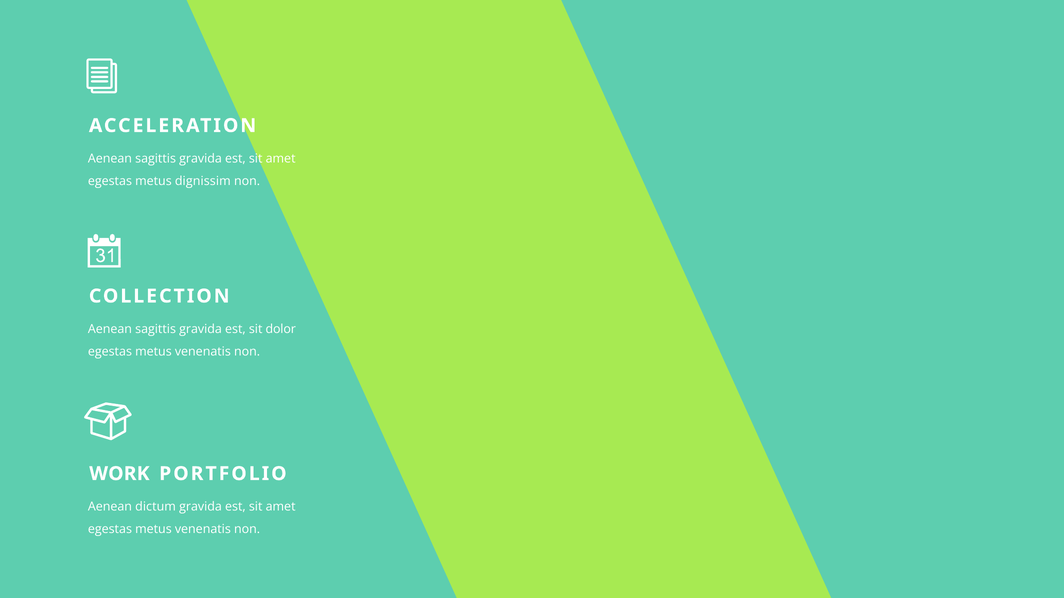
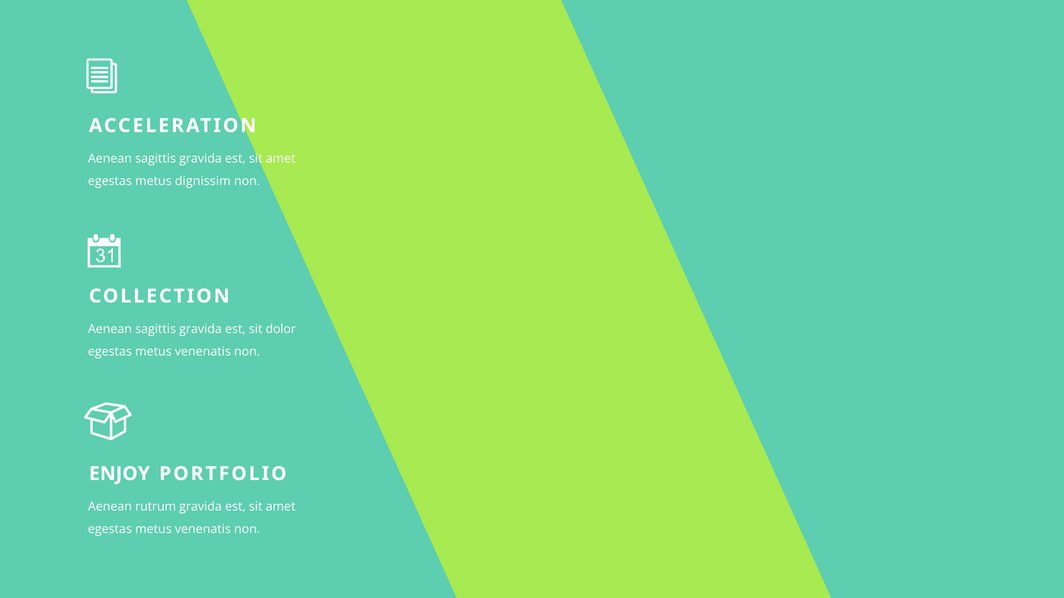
WORK: WORK -> ENJOY
dictum: dictum -> rutrum
